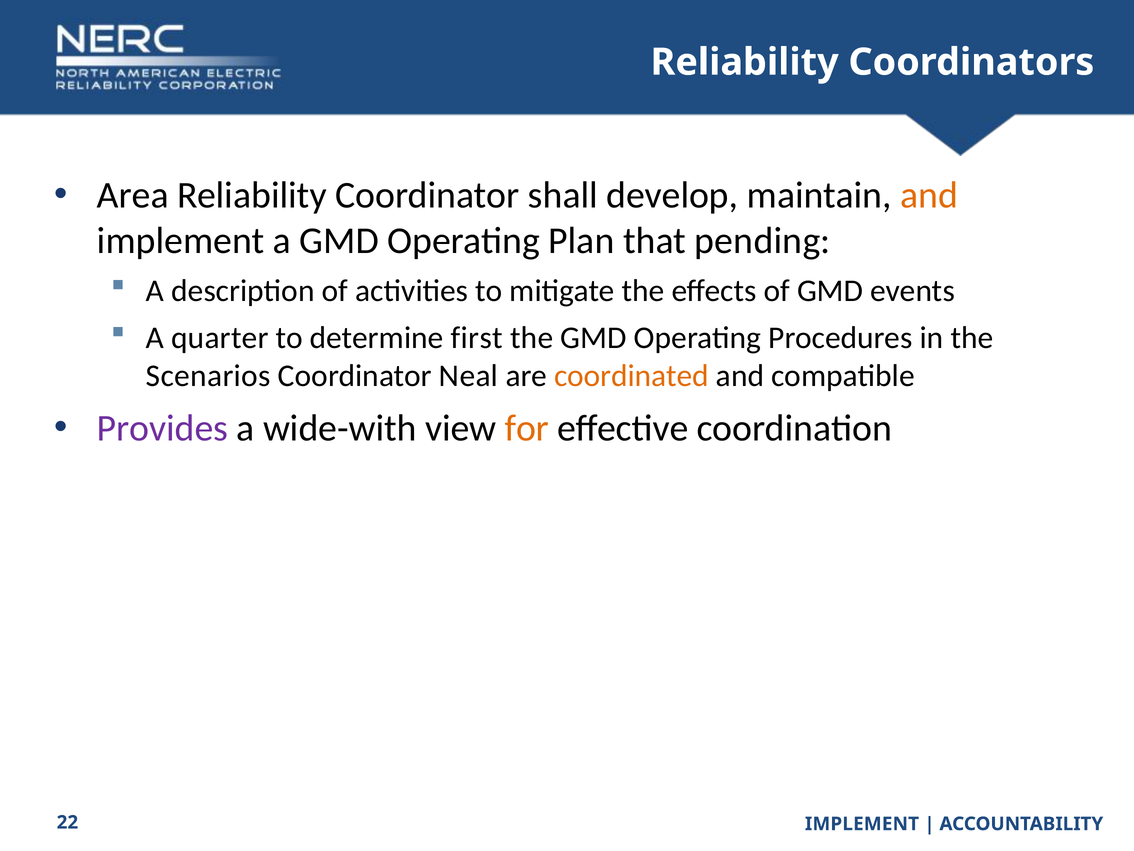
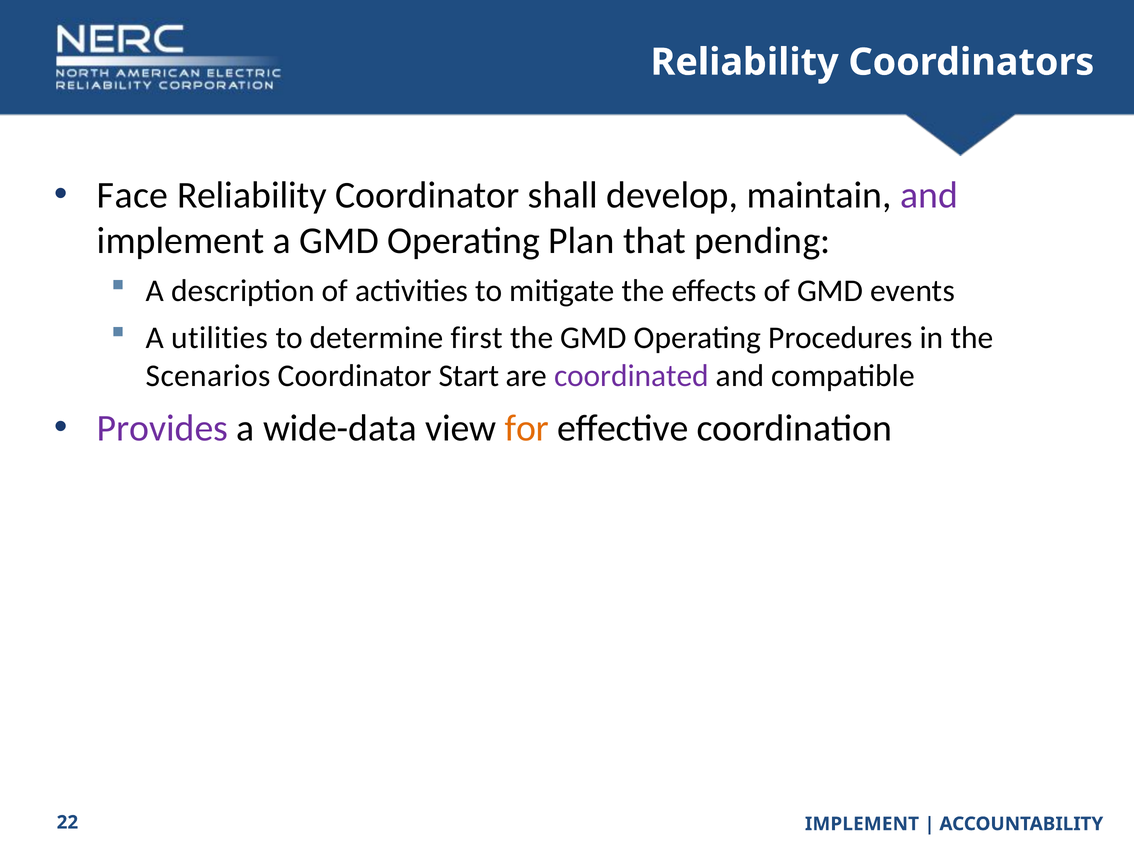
Area: Area -> Face
and at (929, 195) colour: orange -> purple
quarter: quarter -> utilities
Neal: Neal -> Start
coordinated colour: orange -> purple
wide-with: wide-with -> wide-data
